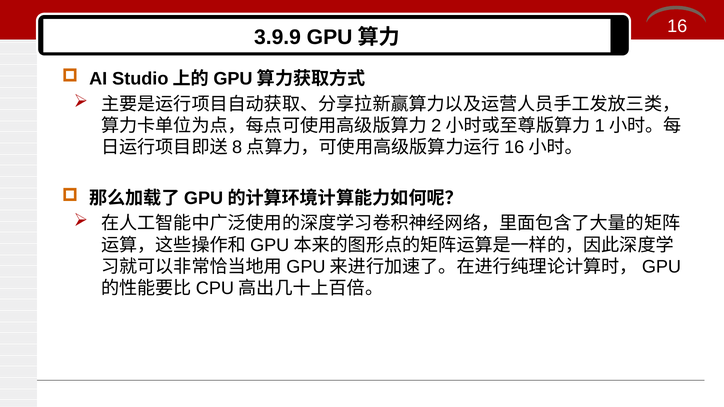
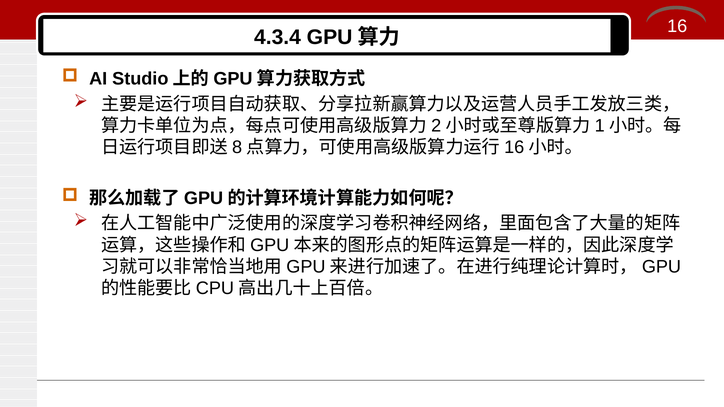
3.9.9: 3.9.9 -> 4.3.4
